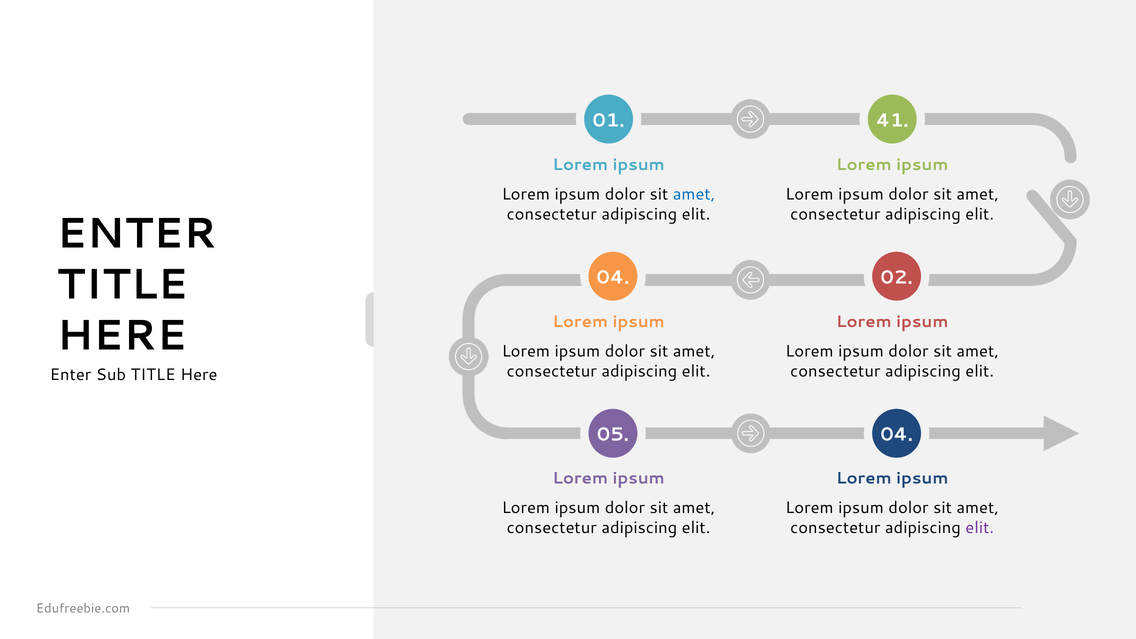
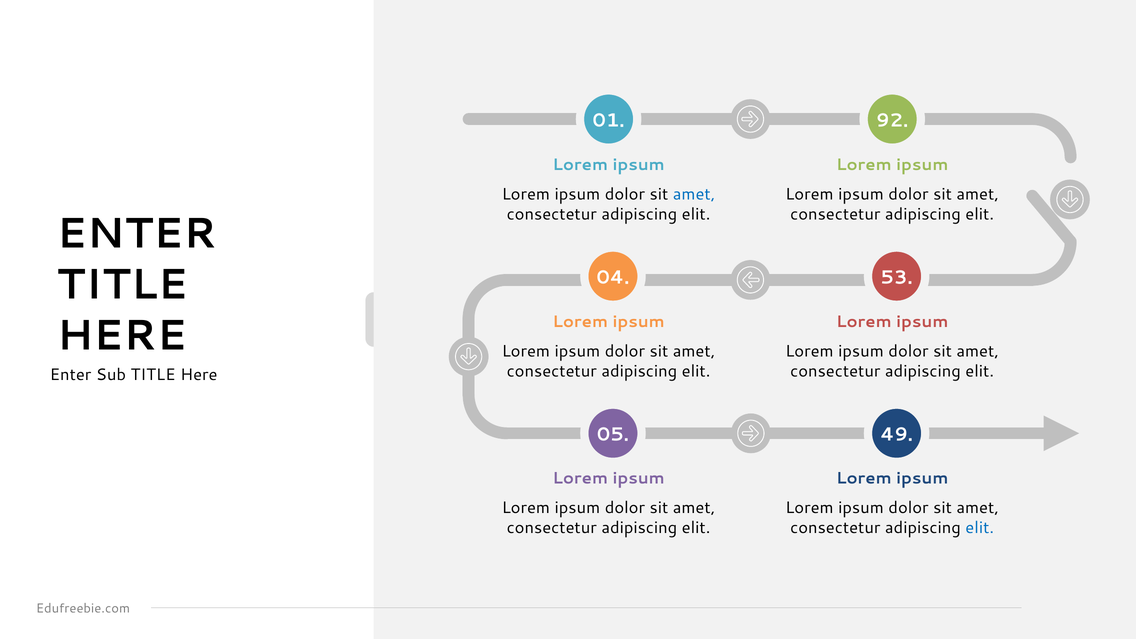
41: 41 -> 92
02: 02 -> 53
05 04: 04 -> 49
elit at (980, 528) colour: purple -> blue
